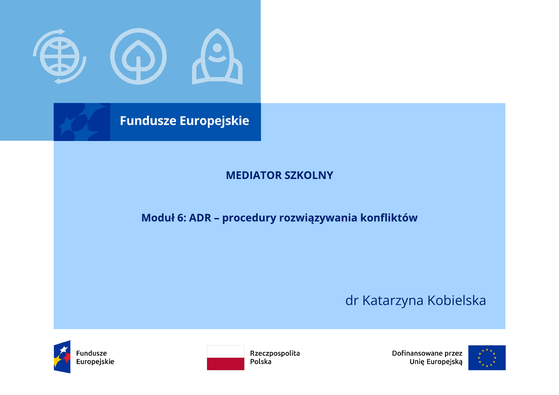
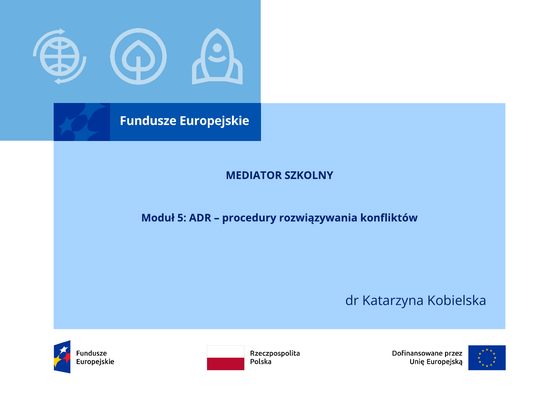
6: 6 -> 5
